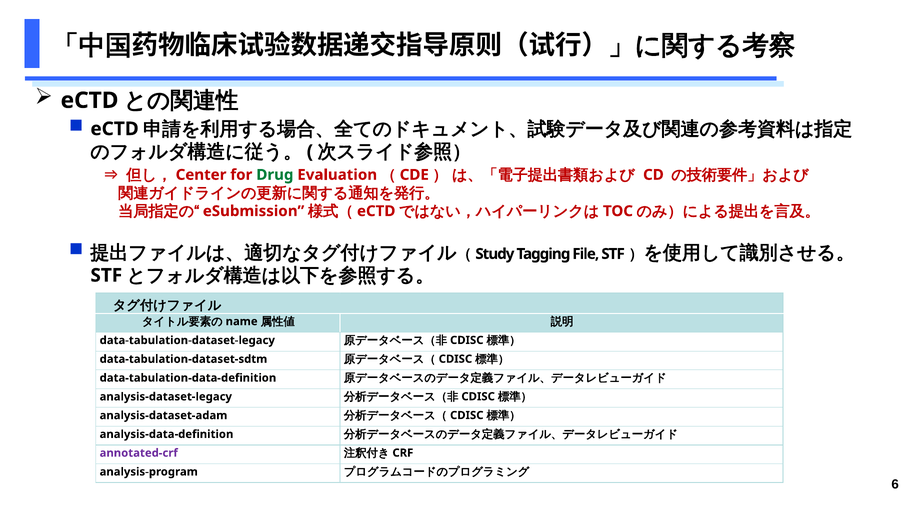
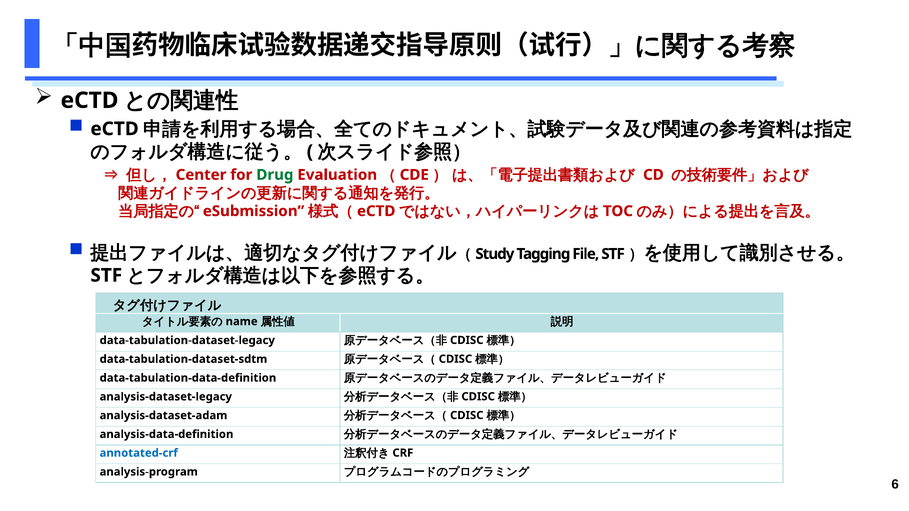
annotated-crf colour: purple -> blue
